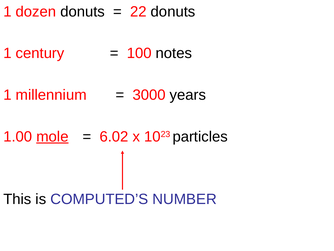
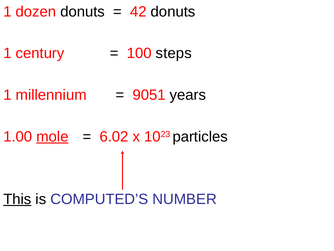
22: 22 -> 42
notes: notes -> steps
3000: 3000 -> 9051
This underline: none -> present
